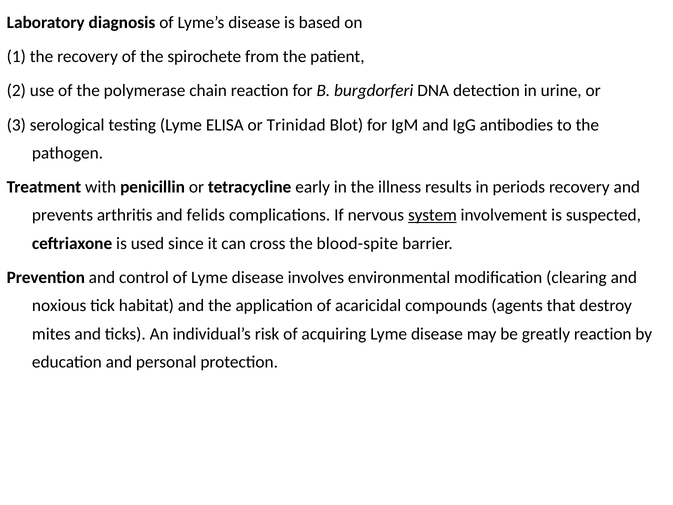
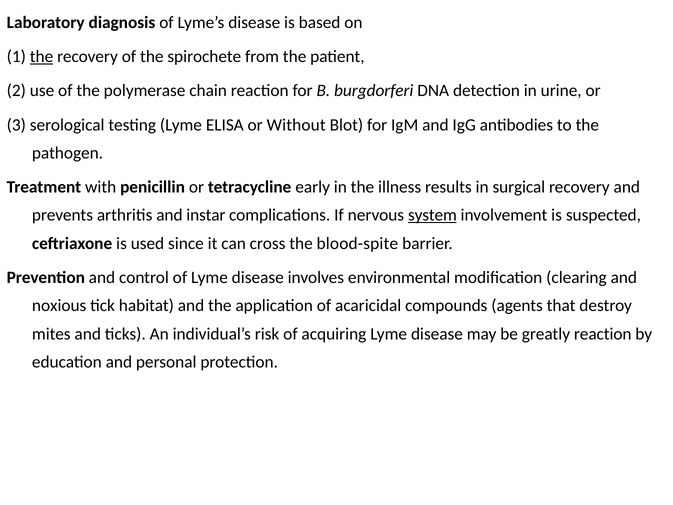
the at (42, 57) underline: none -> present
Trinidad: Trinidad -> Without
periods: periods -> surgical
felids: felids -> instar
